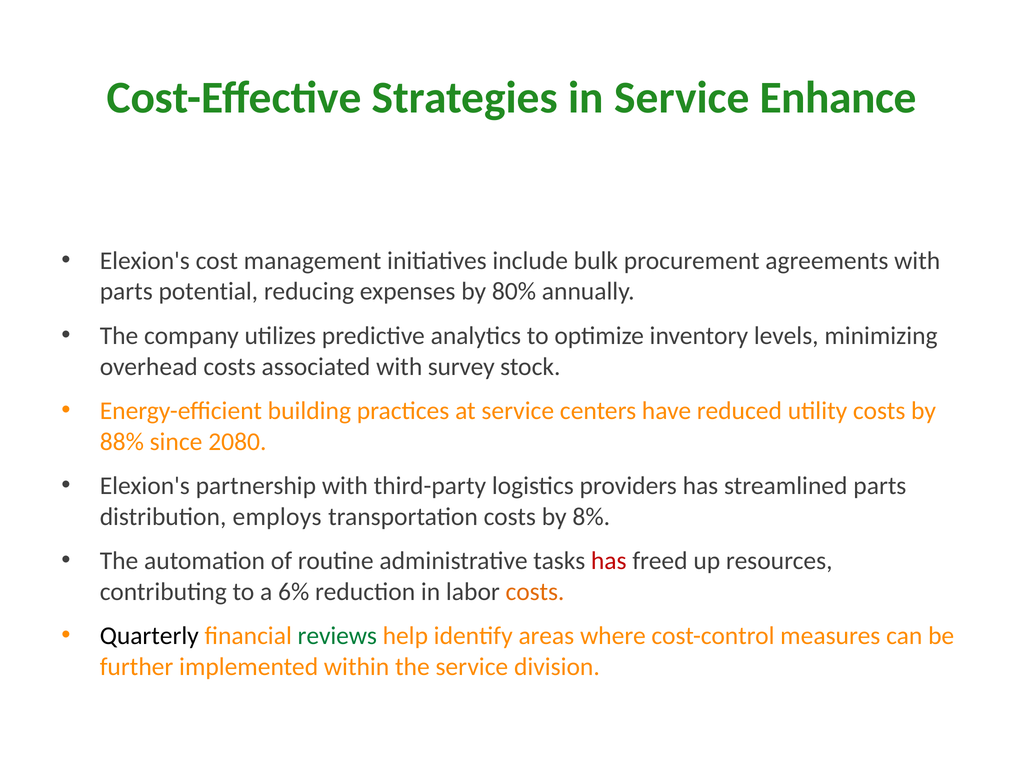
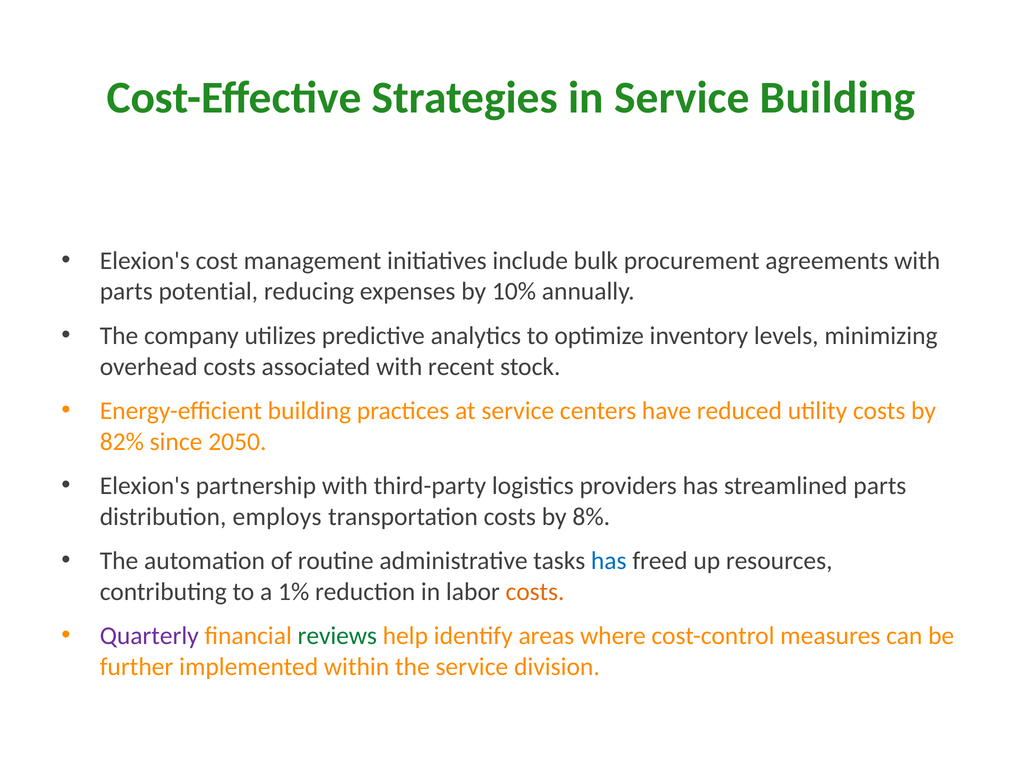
Service Enhance: Enhance -> Building
80%: 80% -> 10%
survey: survey -> recent
88%: 88% -> 82%
2080: 2080 -> 2050
has at (609, 561) colour: red -> blue
6%: 6% -> 1%
Quarterly colour: black -> purple
